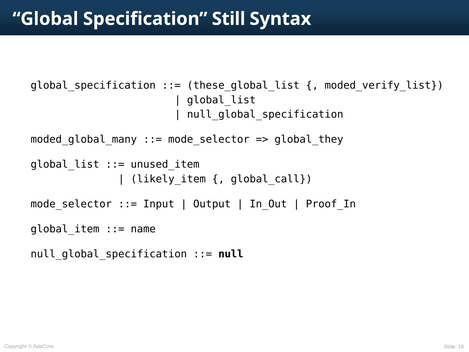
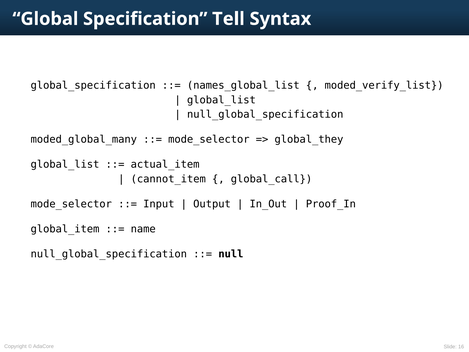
Still: Still -> Tell
these_global_list: these_global_list -> names_global_list
unused_item: unused_item -> actual_item
likely_item: likely_item -> cannot_item
